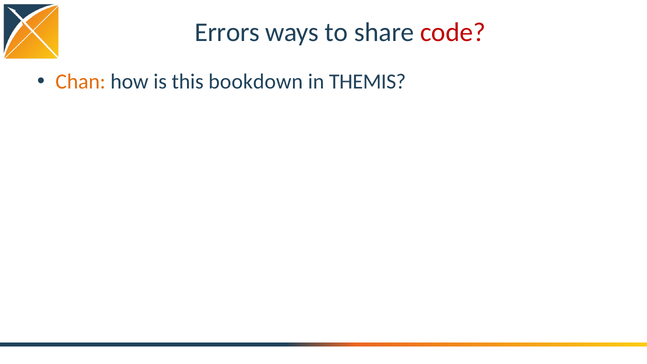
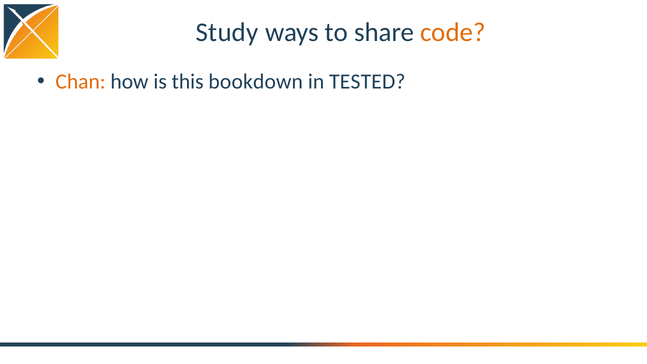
Errors: Errors -> Study
code colour: red -> orange
THEMIS: THEMIS -> TESTED
